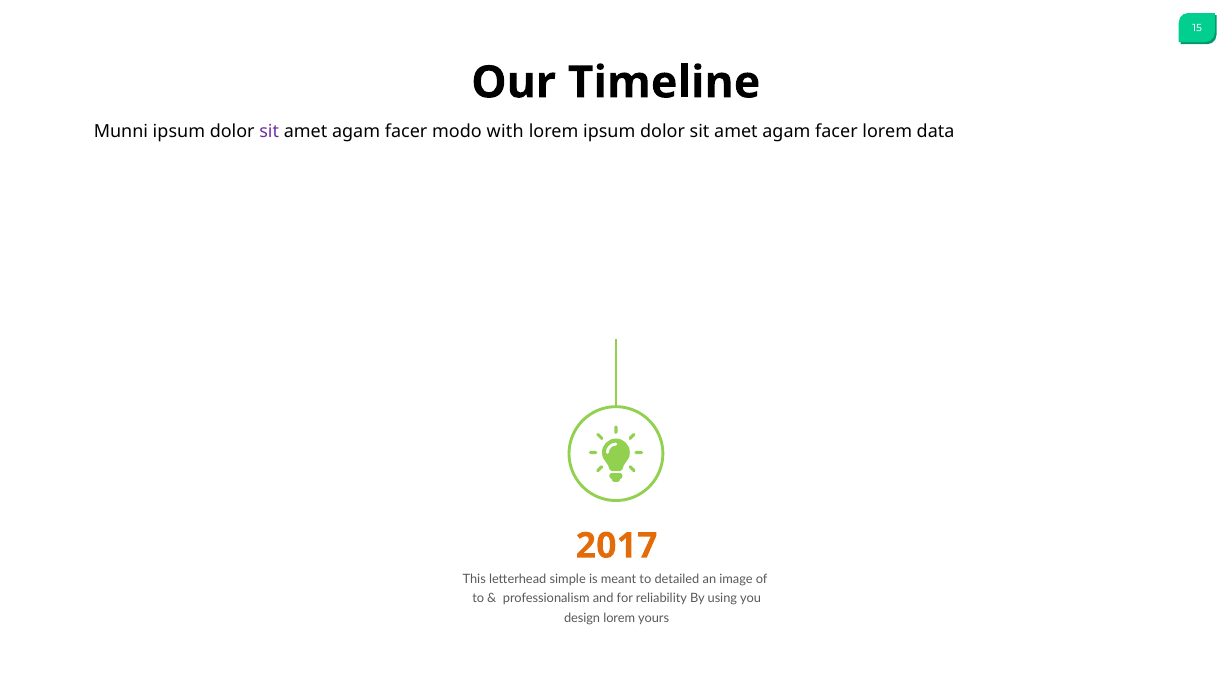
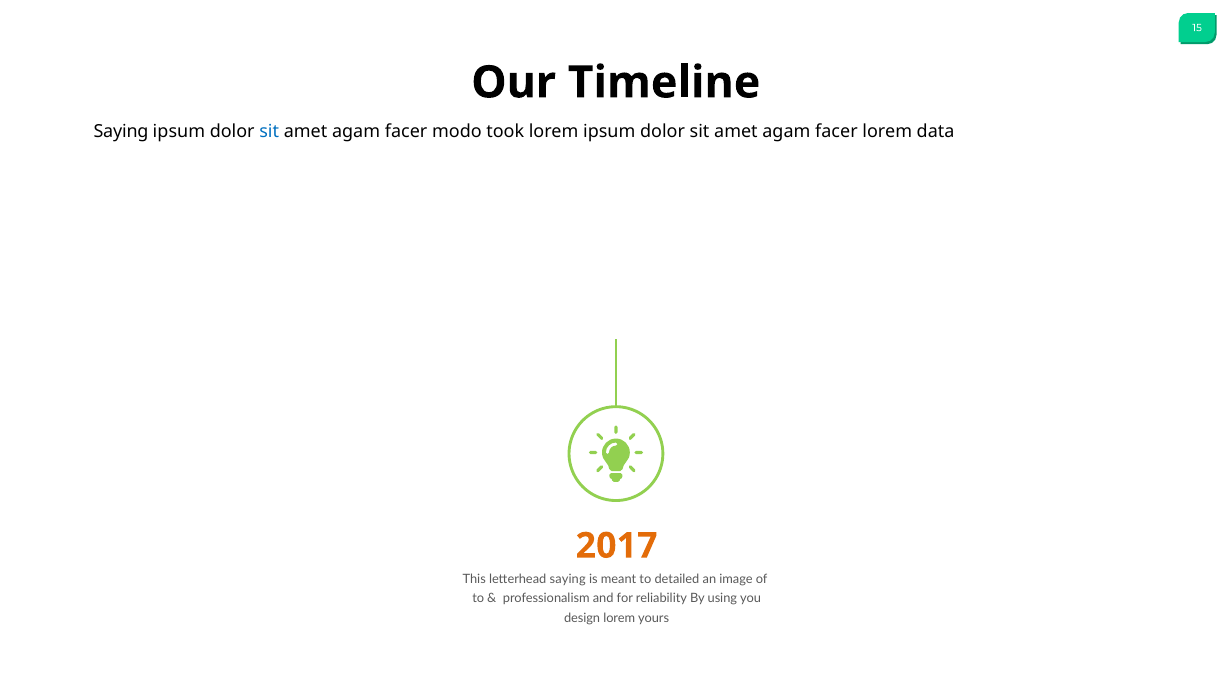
Munni at (121, 131): Munni -> Saying
sit at (269, 131) colour: purple -> blue
with: with -> took
letterhead simple: simple -> saying
